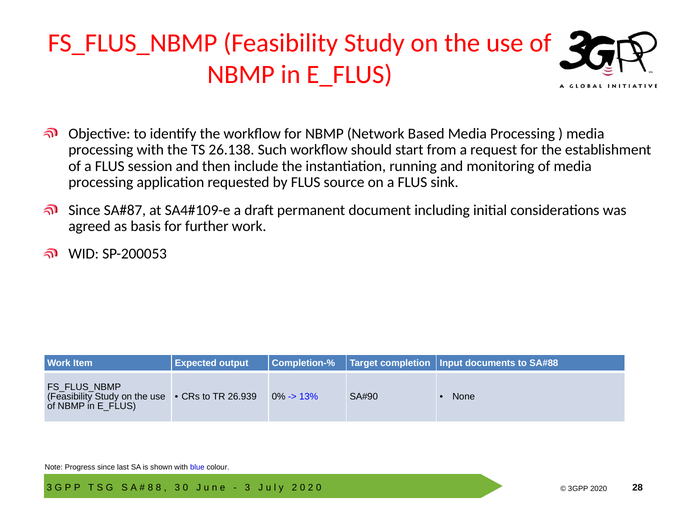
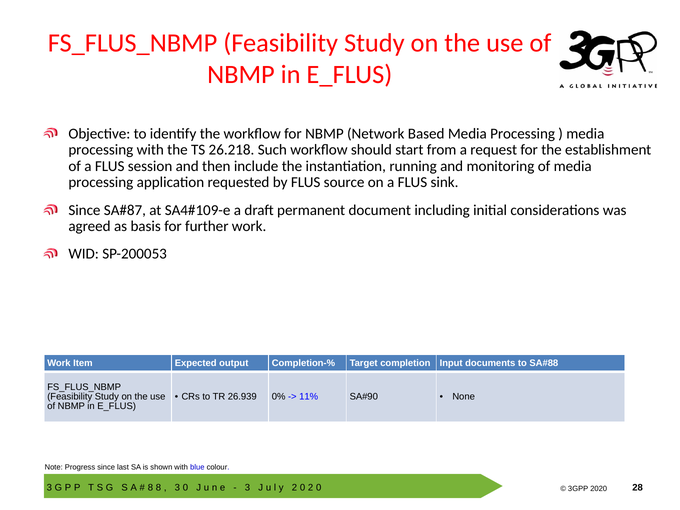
26.138: 26.138 -> 26.218
13%: 13% -> 11%
